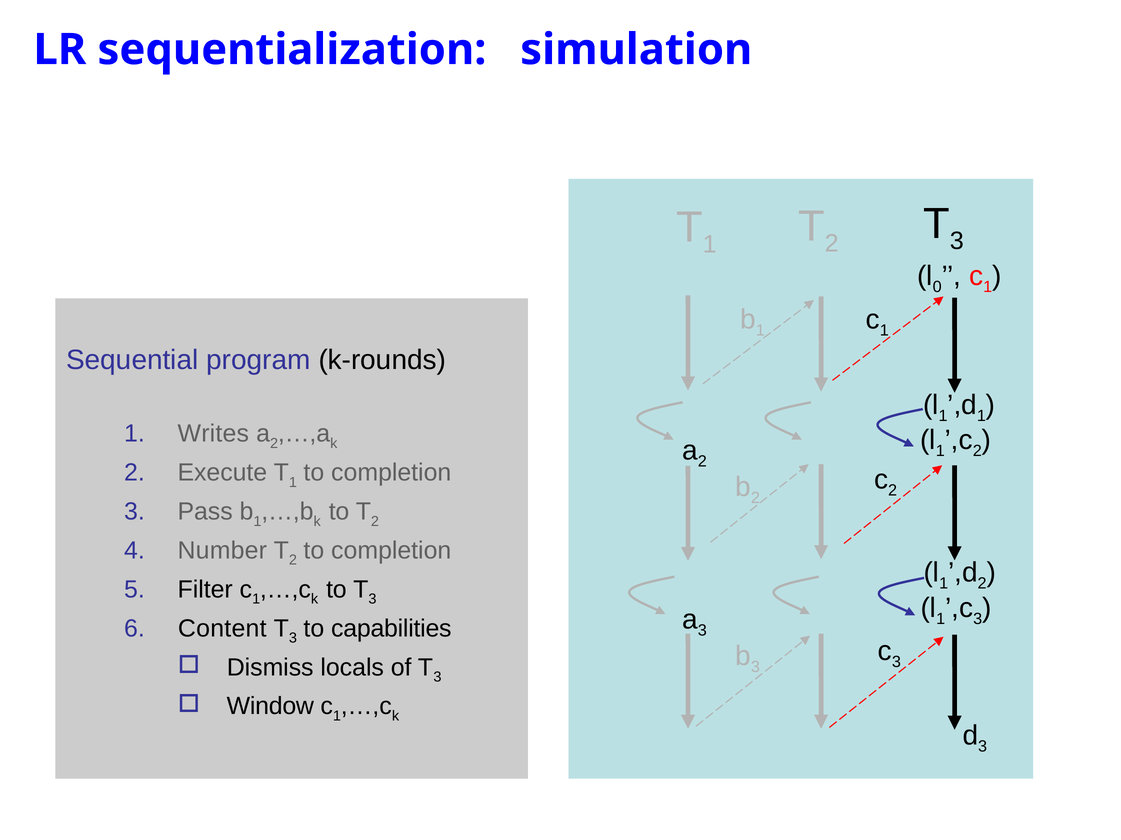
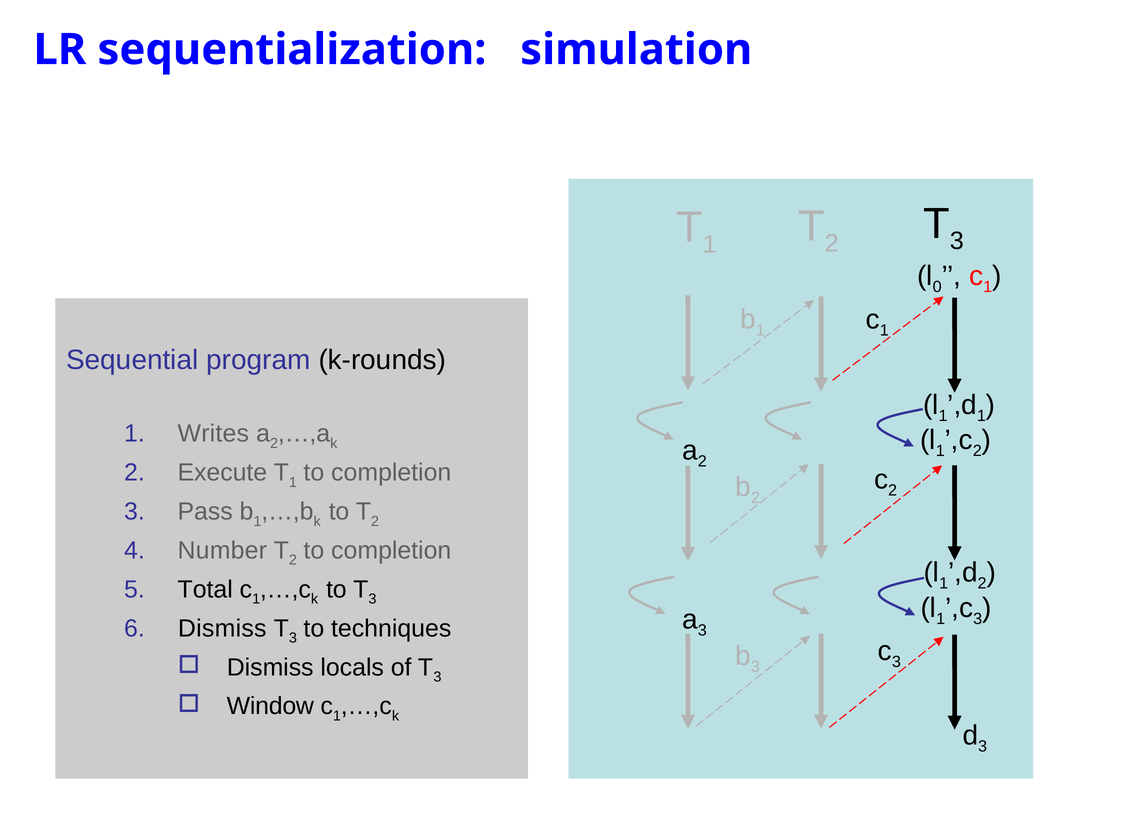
Filter: Filter -> Total
Content at (222, 629): Content -> Dismiss
capabilities: capabilities -> techniques
